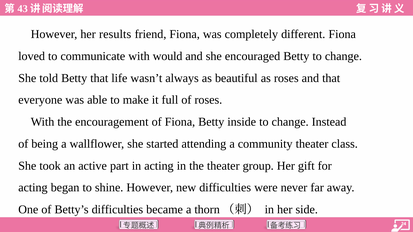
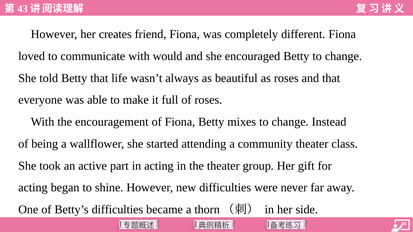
results: results -> creates
inside: inside -> mixes
